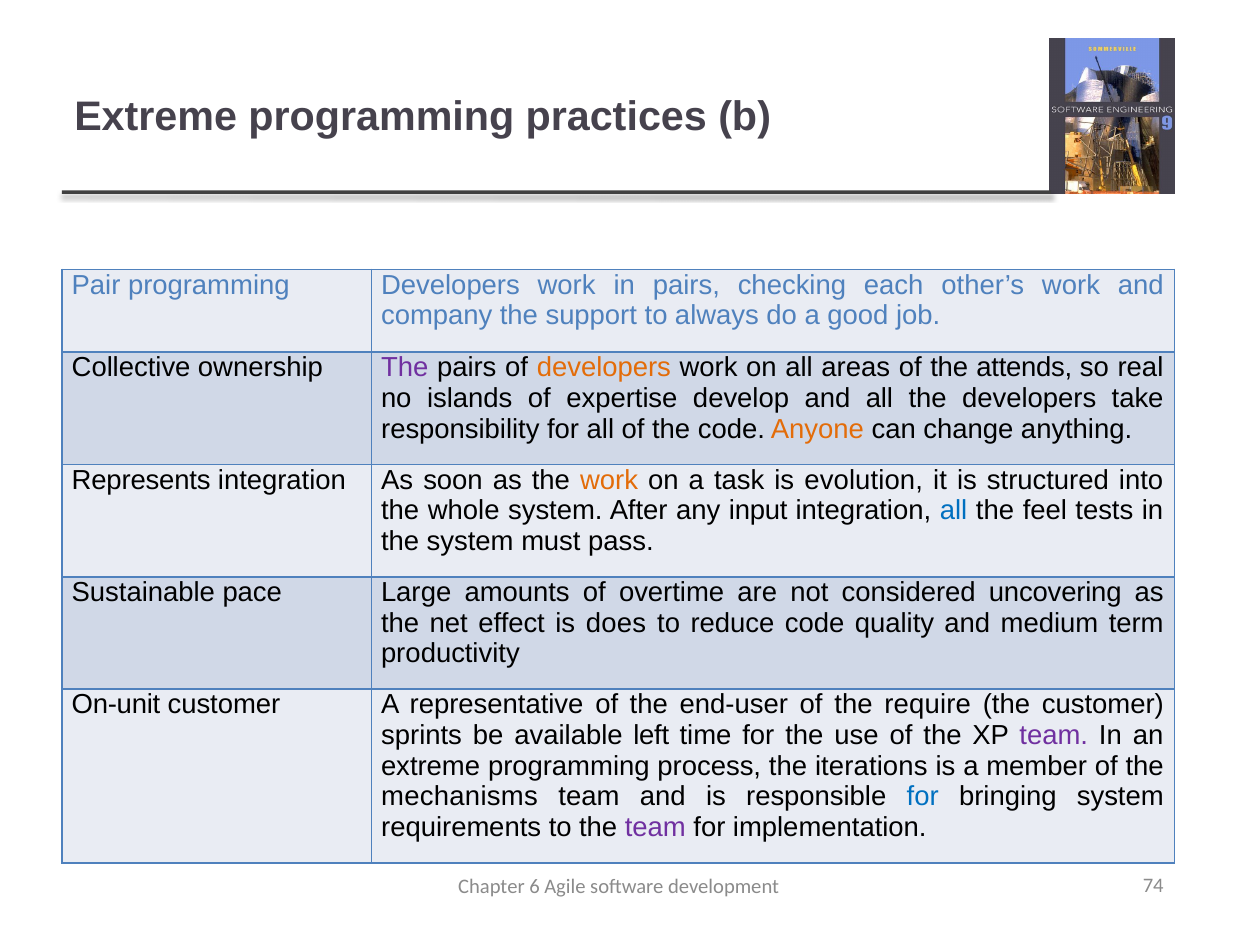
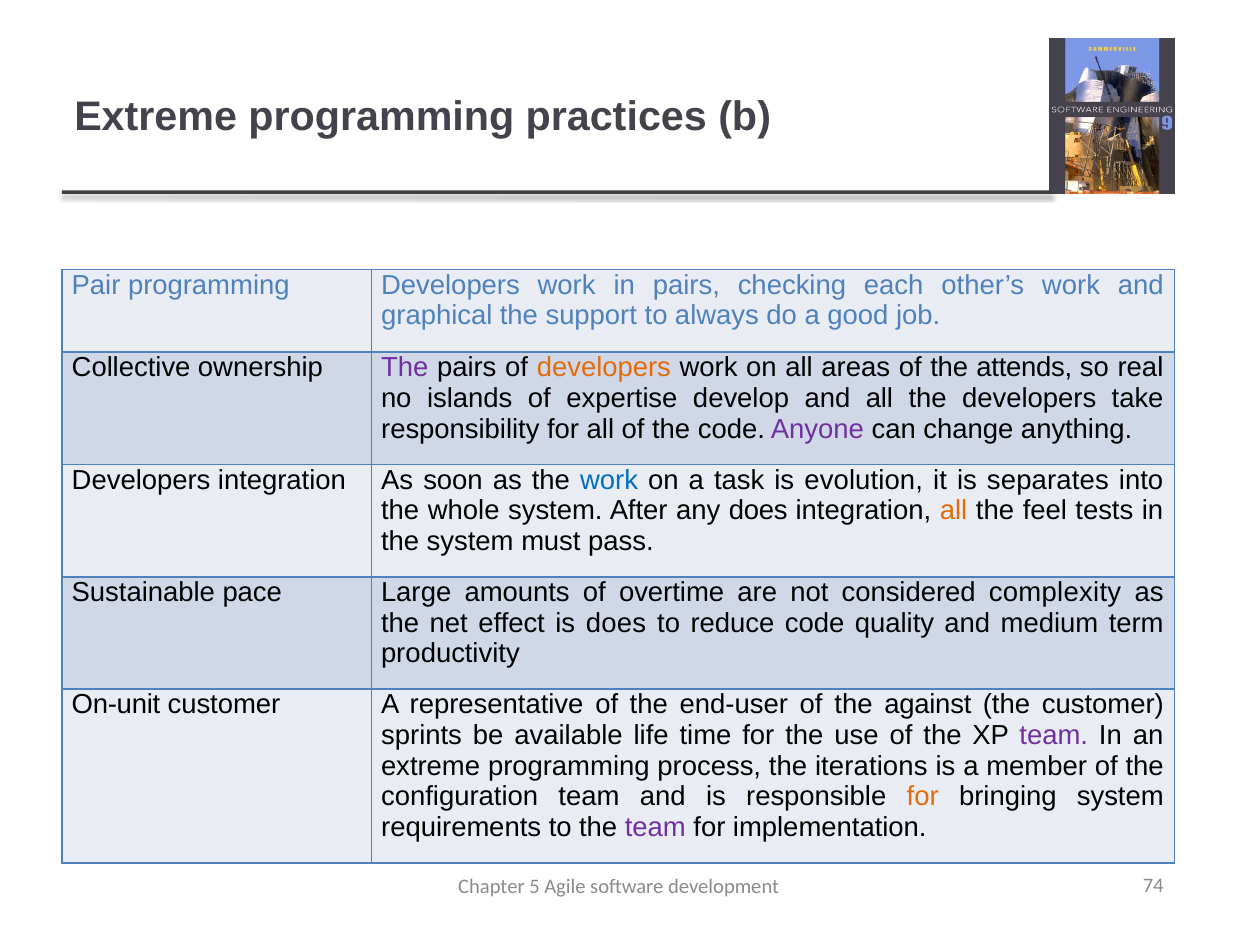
company: company -> graphical
Anyone colour: orange -> purple
Represents at (141, 480): Represents -> Developers
work at (609, 480) colour: orange -> blue
structured: structured -> separates
any input: input -> does
all at (954, 511) colour: blue -> orange
uncovering: uncovering -> complexity
require: require -> against
left: left -> life
mechanisms: mechanisms -> configuration
for at (923, 797) colour: blue -> orange
6: 6 -> 5
